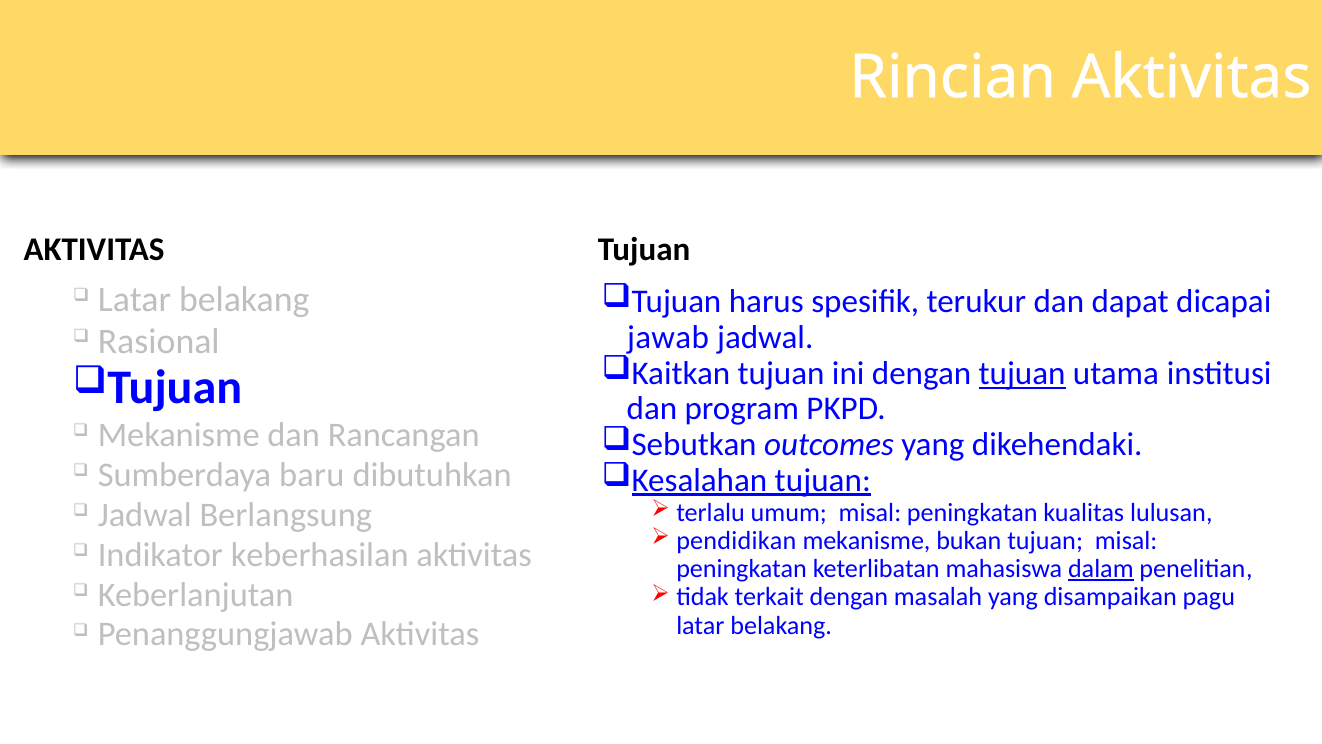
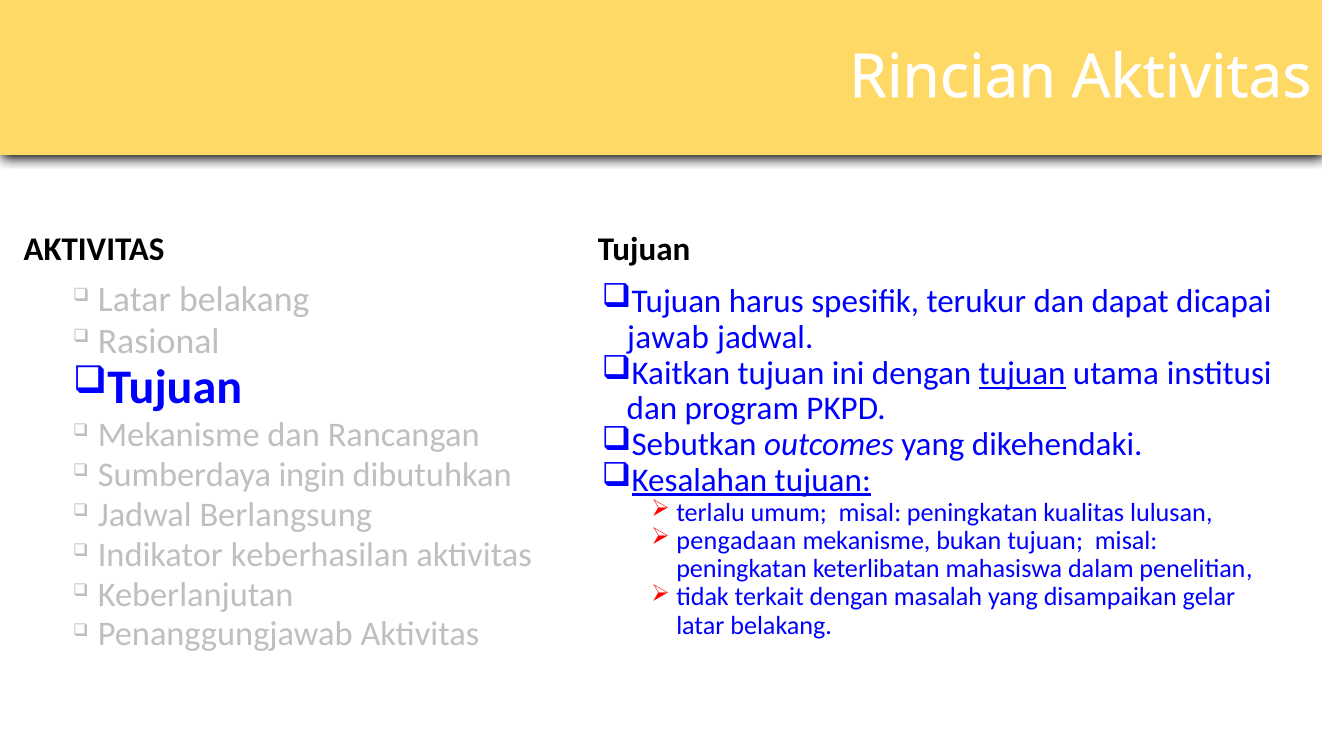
baru: baru -> ingin
pendidikan: pendidikan -> pengadaan
dalam underline: present -> none
pagu: pagu -> gelar
